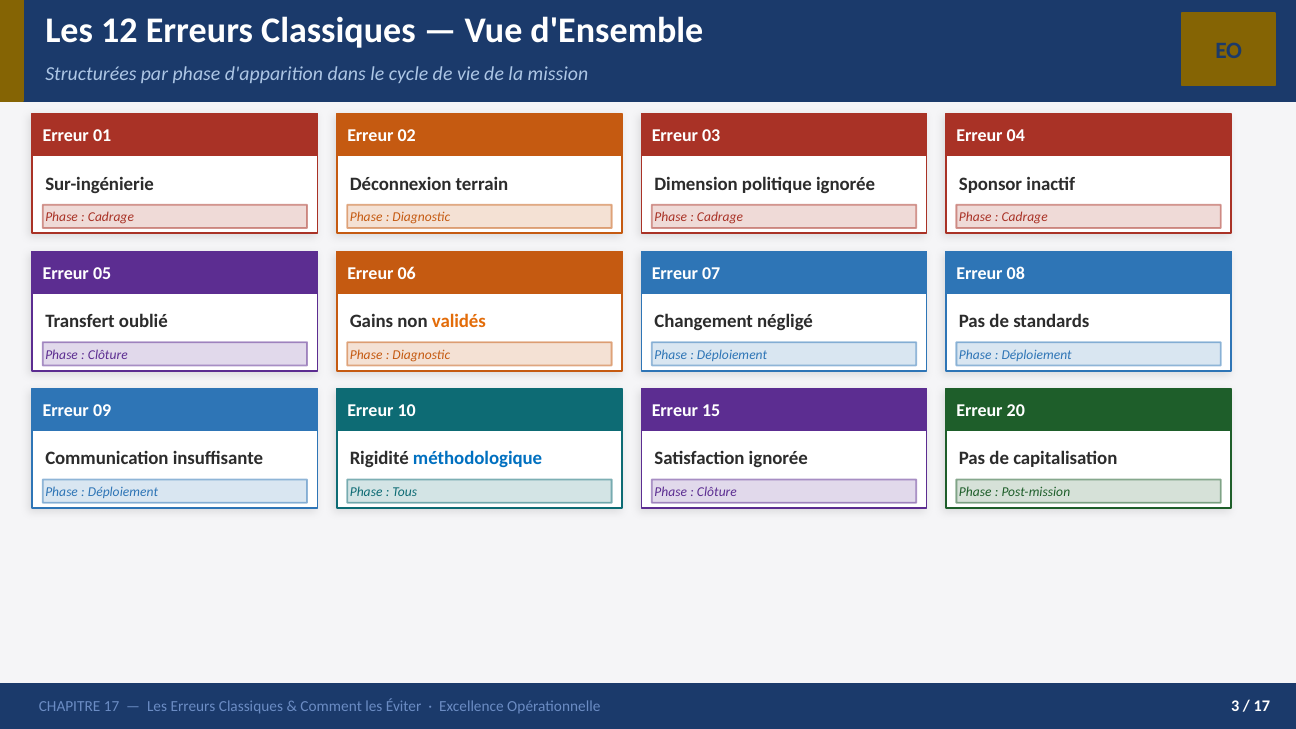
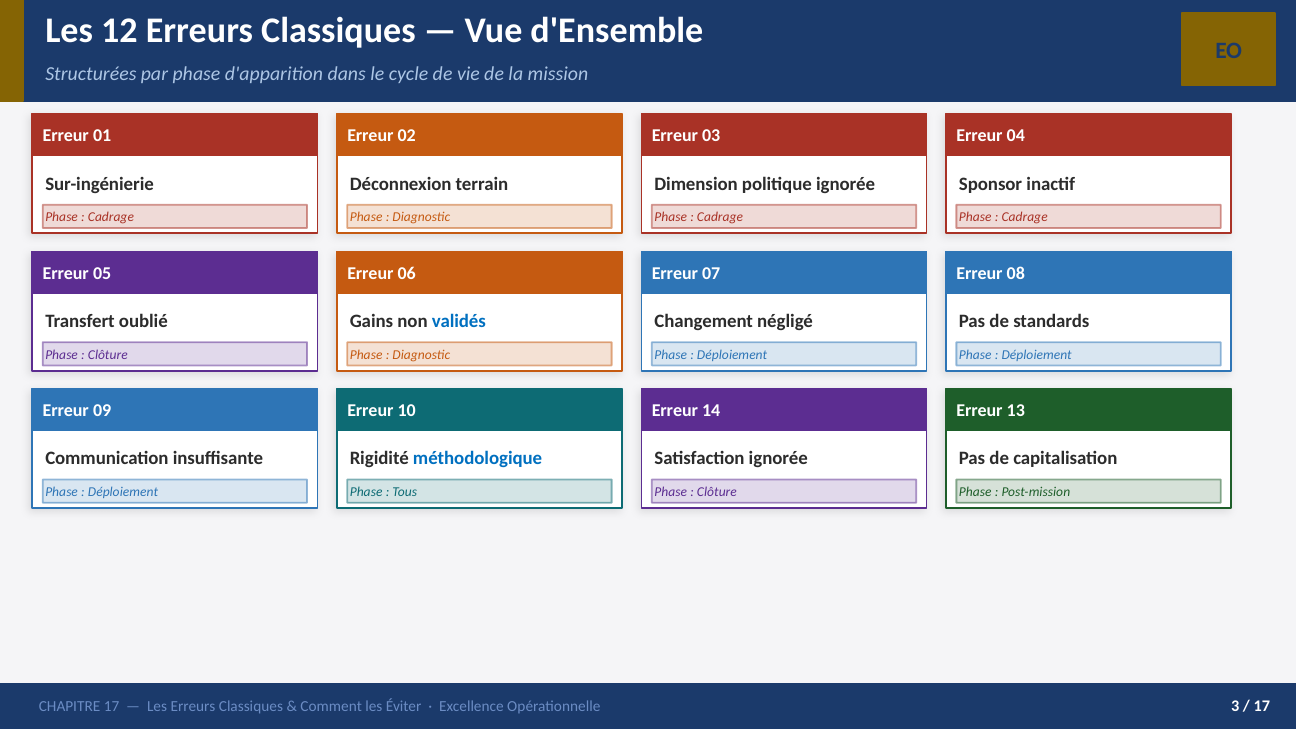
validés colour: orange -> blue
15: 15 -> 14
20: 20 -> 13
